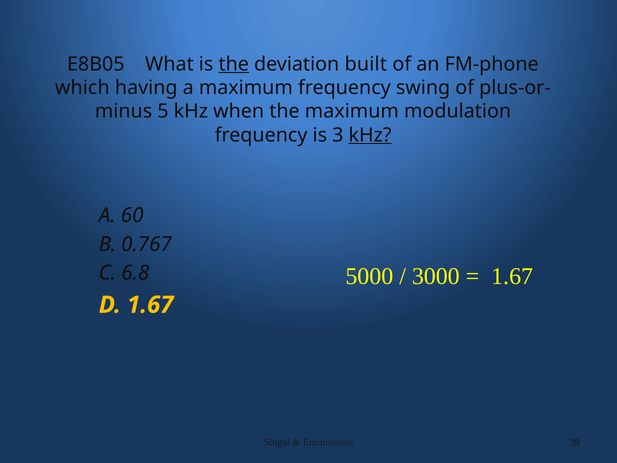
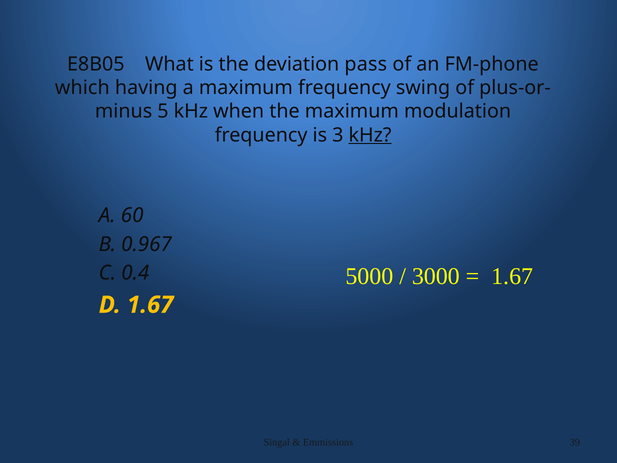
the at (234, 64) underline: present -> none
built: built -> pass
0.767: 0.767 -> 0.967
6.8: 6.8 -> 0.4
